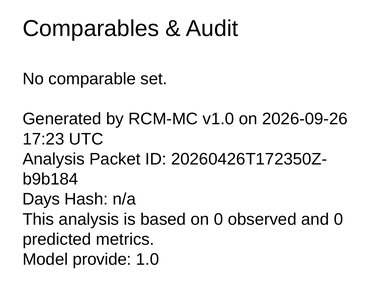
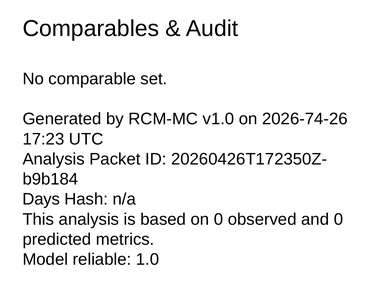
2026-09-26: 2026-09-26 -> 2026-74-26
provide: provide -> reliable
